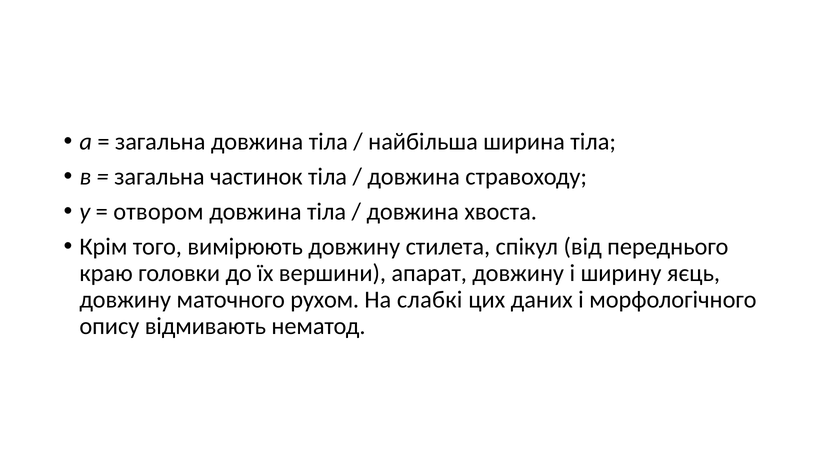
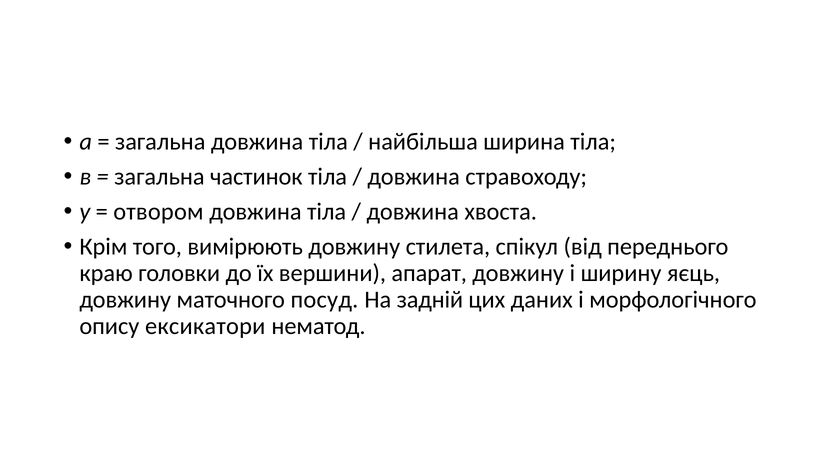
рухом: рухом -> посуд
слабкі: слабкі -> задній
відмивають: відмивають -> ексикатори
